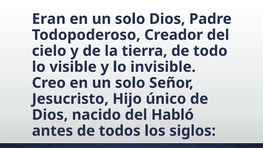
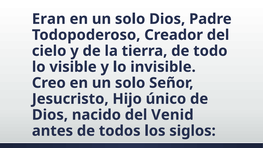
Habló: Habló -> Venid
